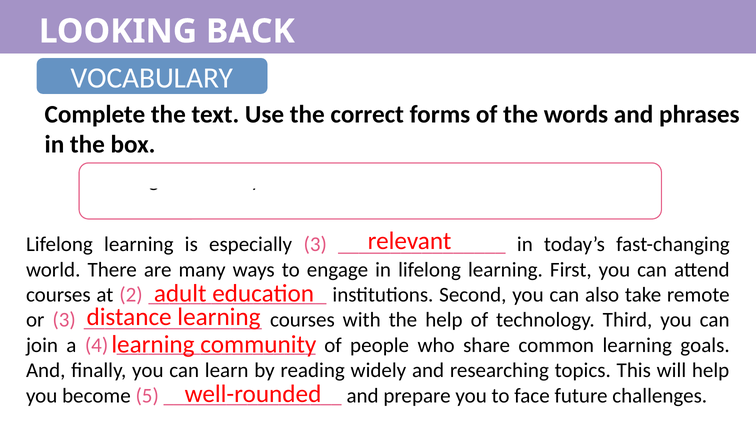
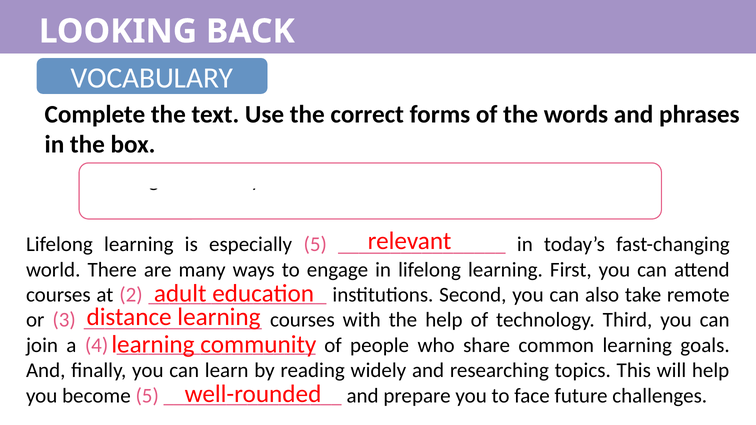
especially 3: 3 -> 5
